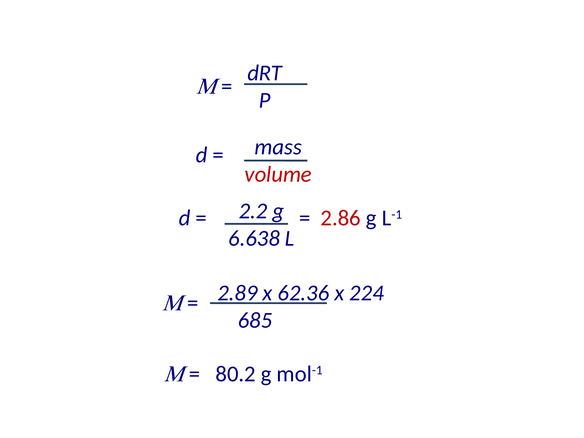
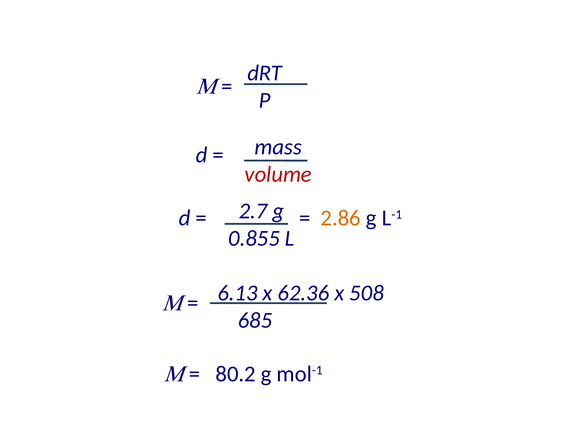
2.2: 2.2 -> 2.7
2.86 colour: red -> orange
6.638: 6.638 -> 0.855
2.89: 2.89 -> 6.13
224: 224 -> 508
